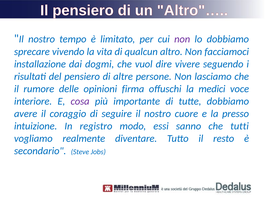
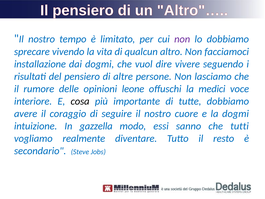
firma: firma -> leone
cosa colour: purple -> black
la presso: presso -> dogmi
registro: registro -> gazzella
